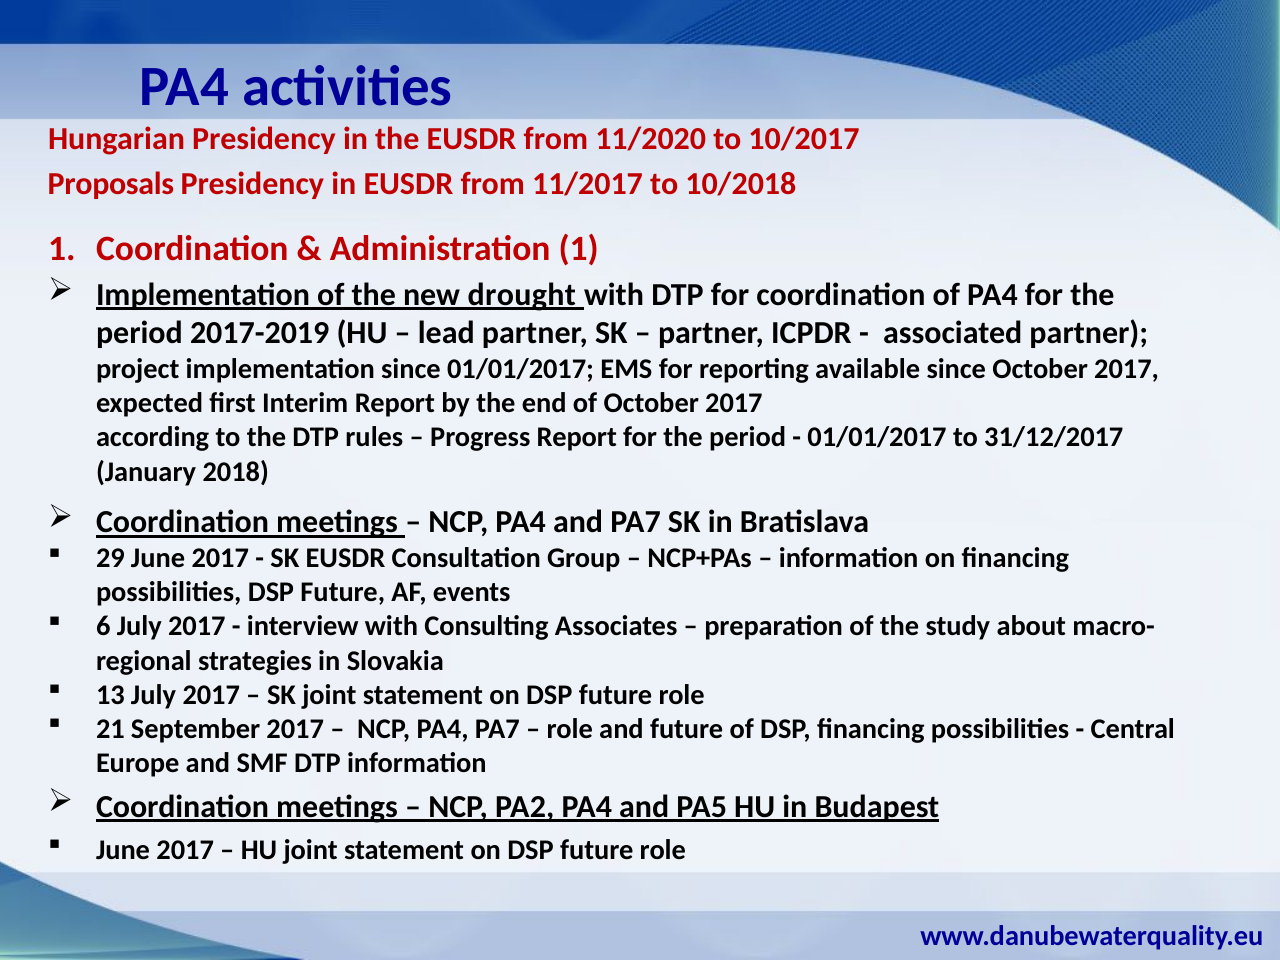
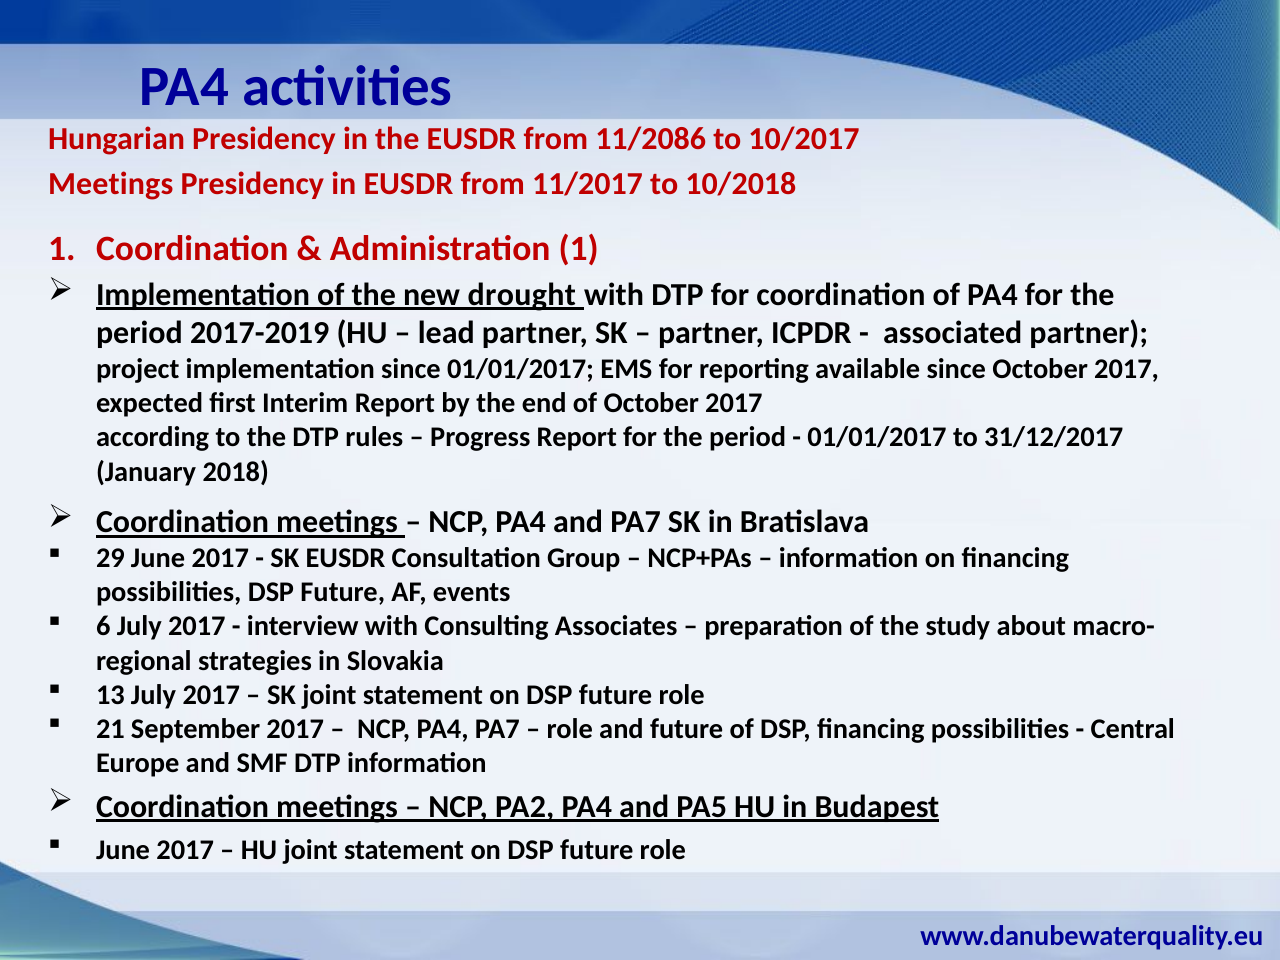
11/2020: 11/2020 -> 11/2086
Proposals at (111, 184): Proposals -> Meetings
